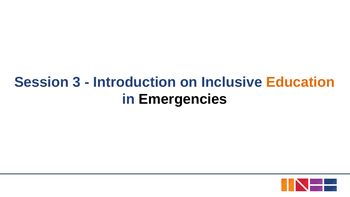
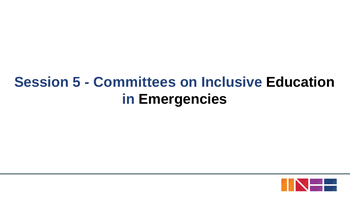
3: 3 -> 5
Introduction: Introduction -> Committees
Education colour: orange -> black
